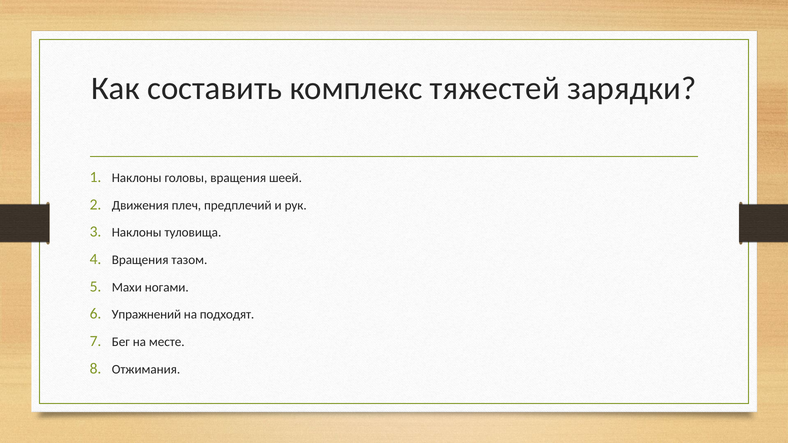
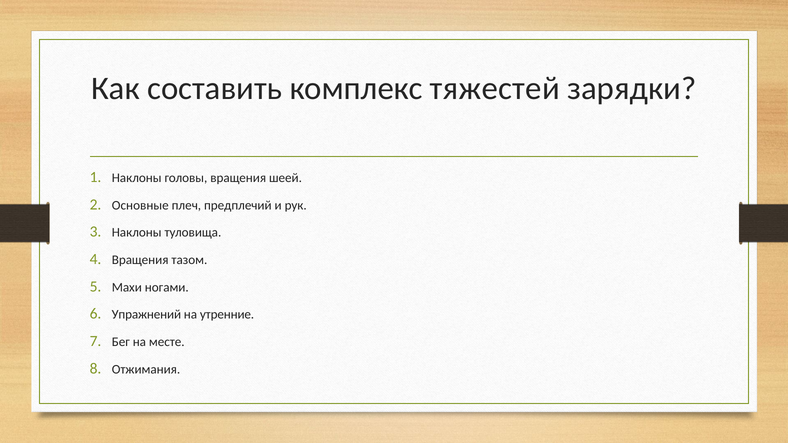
Движения: Движения -> Основные
подходят: подходят -> утренние
